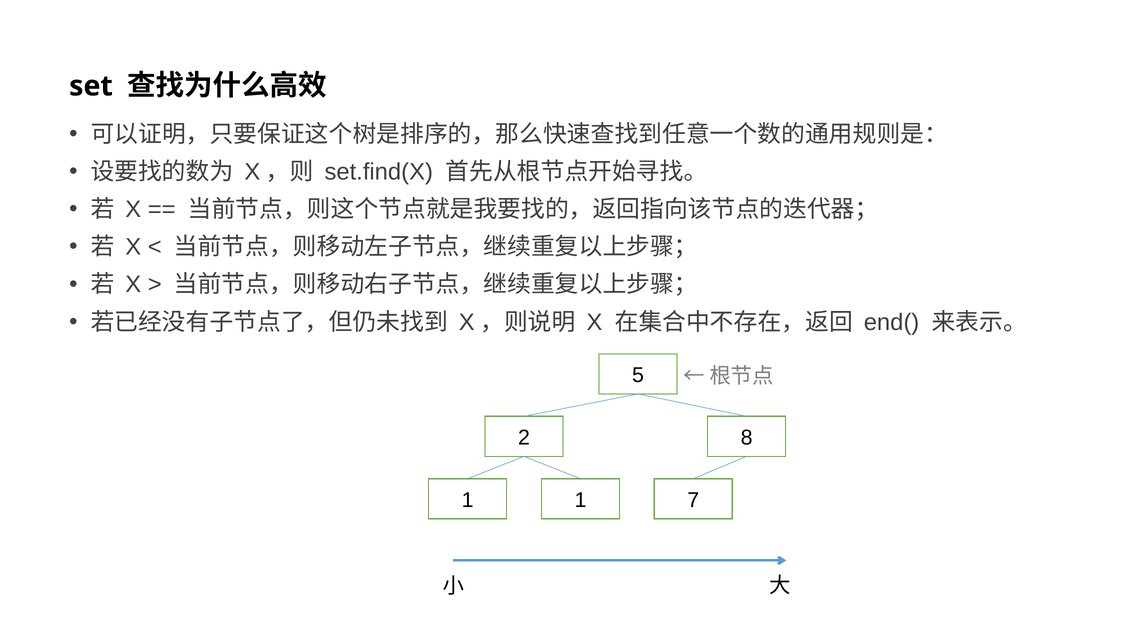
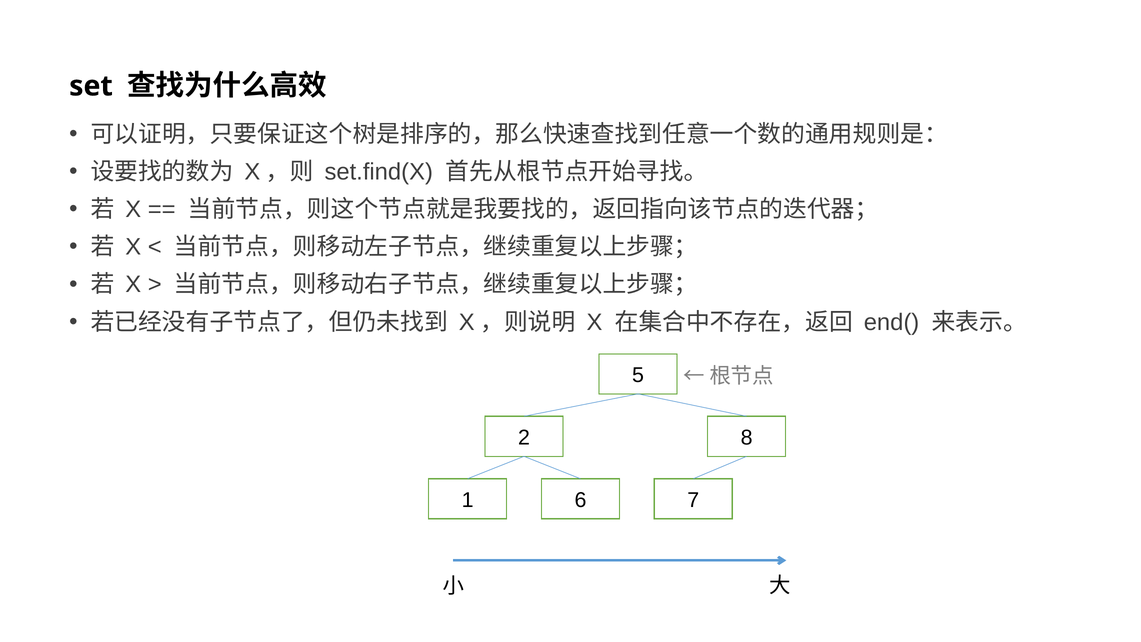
1 1: 1 -> 6
